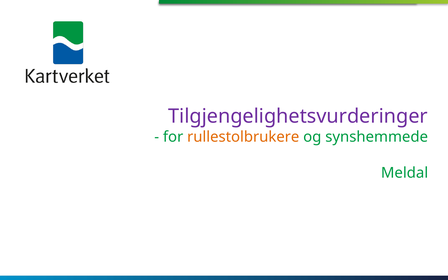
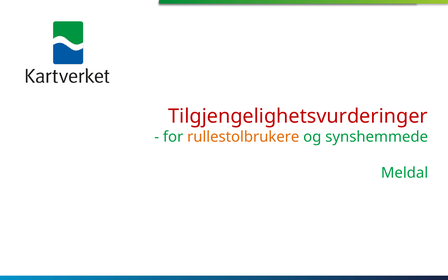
Tilgjengelighetsvurderinger colour: purple -> red
